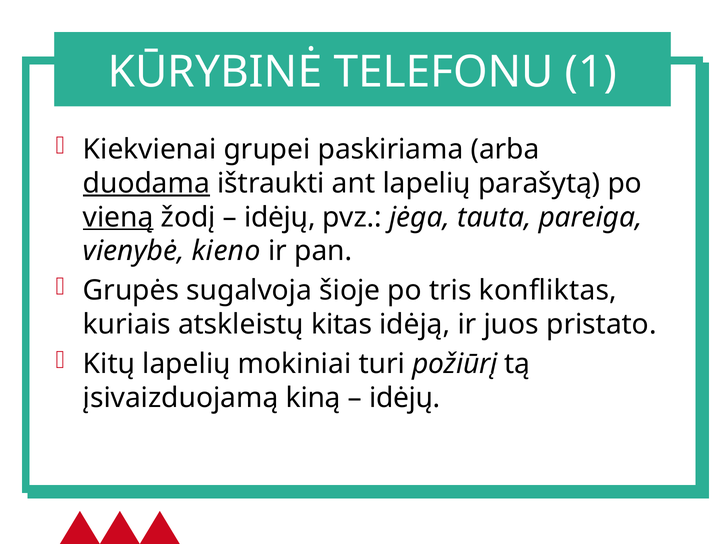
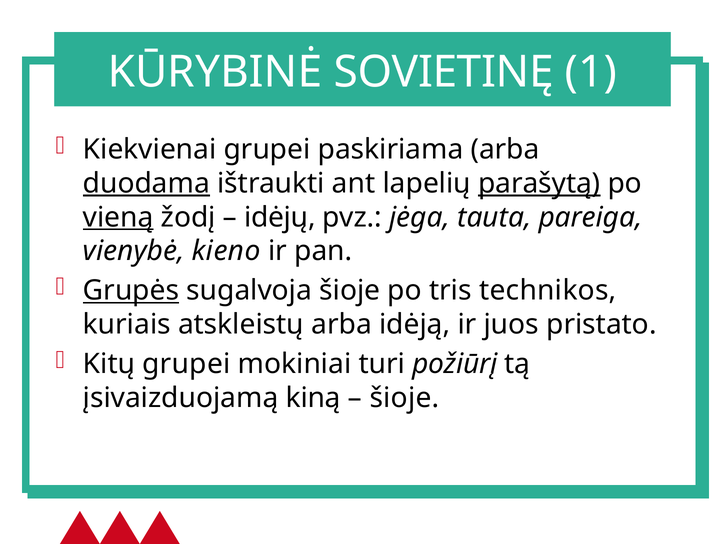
TELEFONU: TELEFONU -> SOVIETINĘ
parašytą underline: none -> present
Grupės underline: none -> present
konfliktas: konfliktas -> technikos
atskleistų kitas: kitas -> arba
Kitų lapelių: lapelių -> grupei
idėjų at (405, 398): idėjų -> šioje
